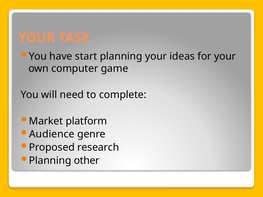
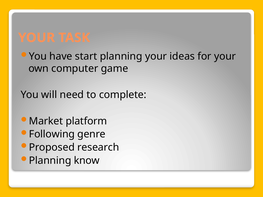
Audience: Audience -> Following
other: other -> know
